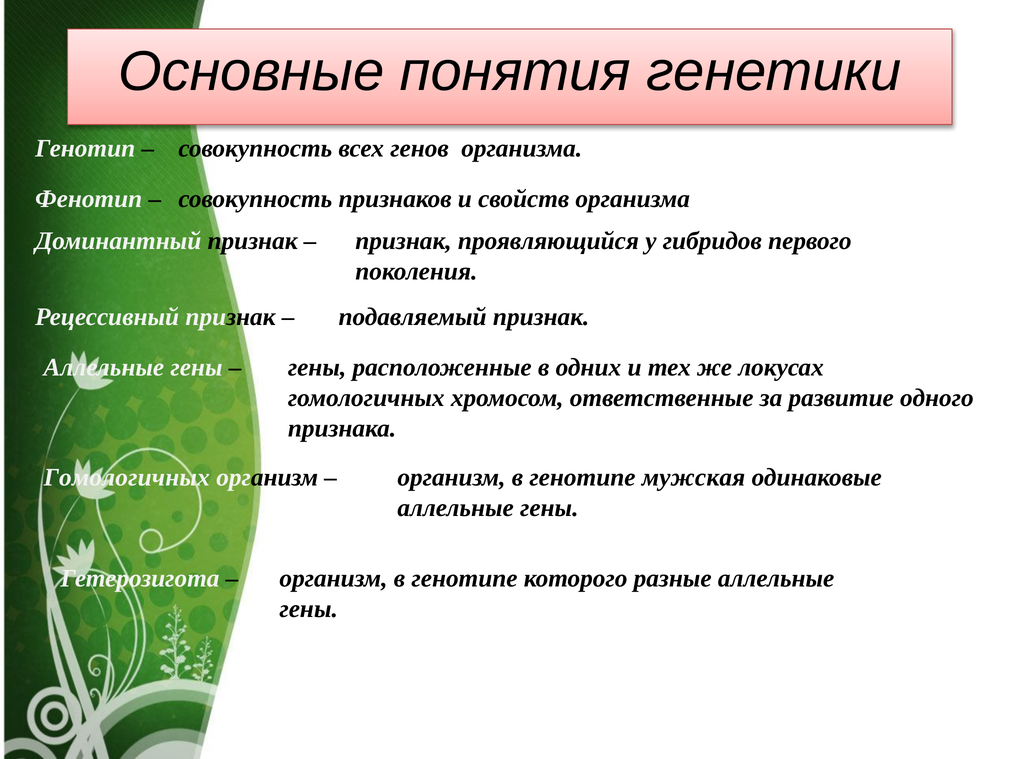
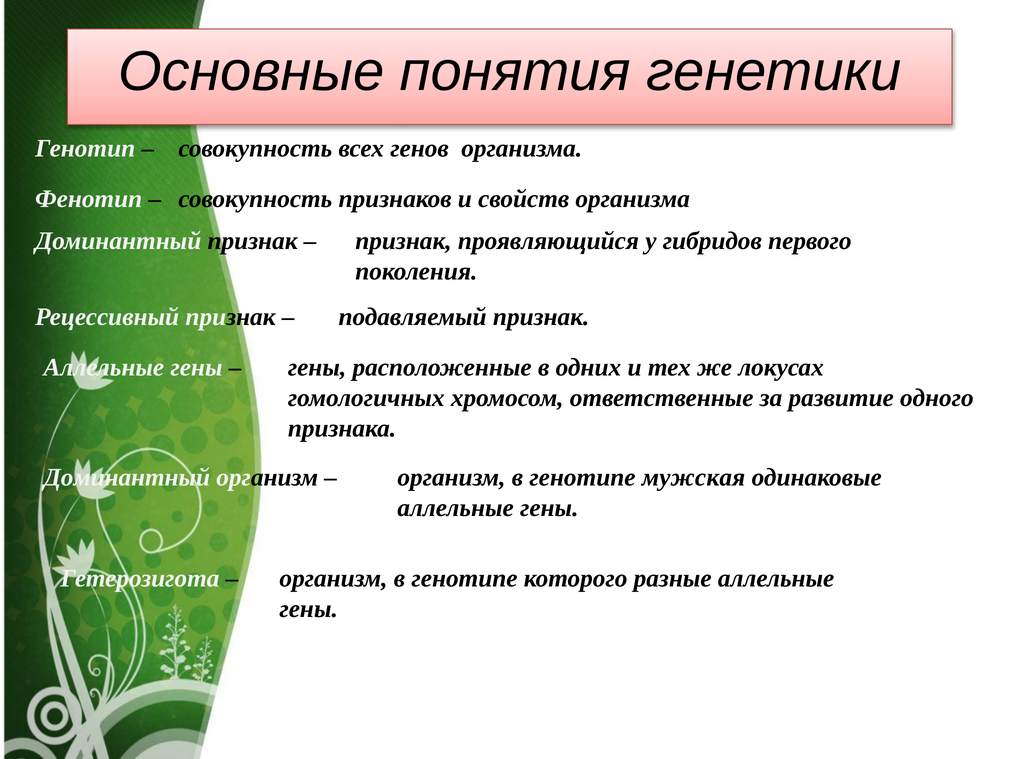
Гомологичных at (127, 477): Гомологичных -> Доминантный
